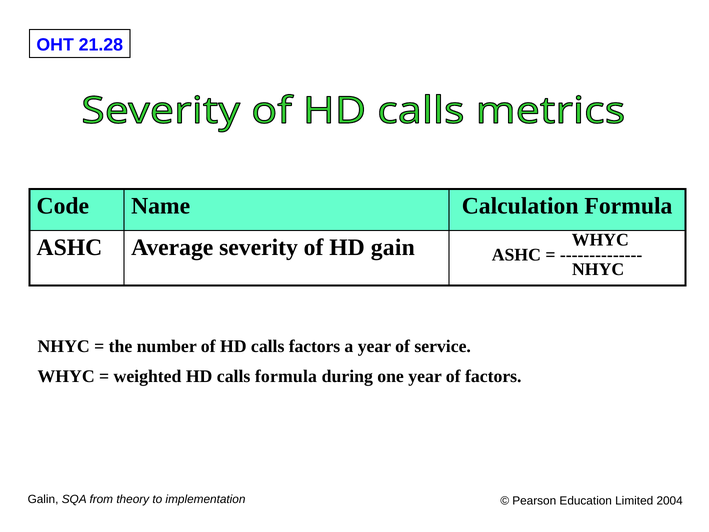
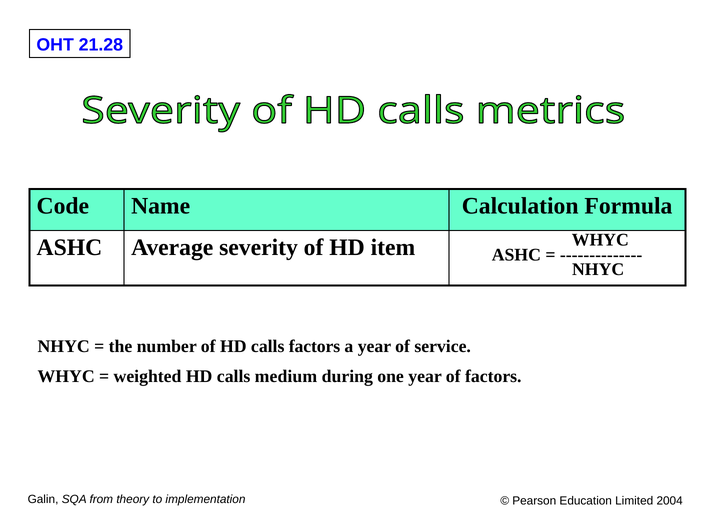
gain: gain -> item
calls formula: formula -> medium
